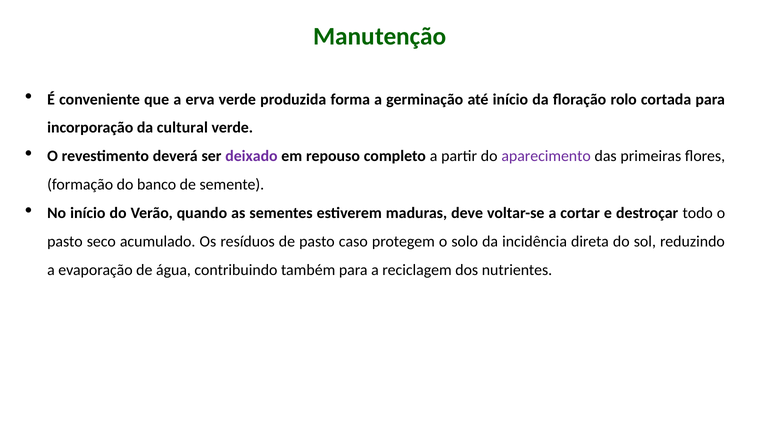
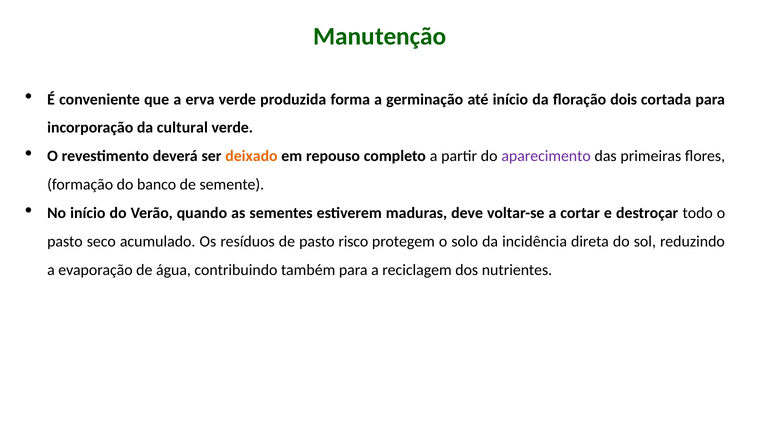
rolo: rolo -> dois
deixado colour: purple -> orange
caso: caso -> risco
